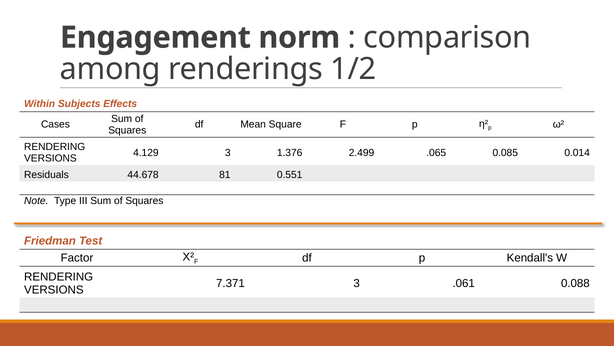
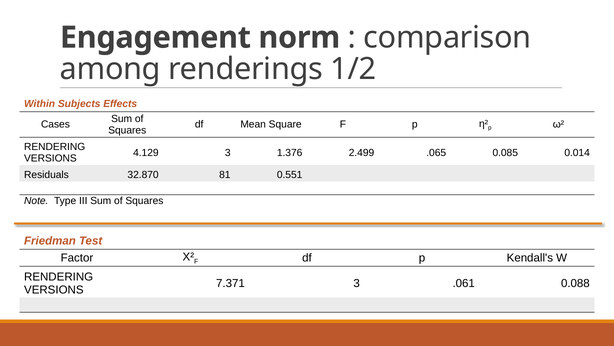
44.678: 44.678 -> 32.870
